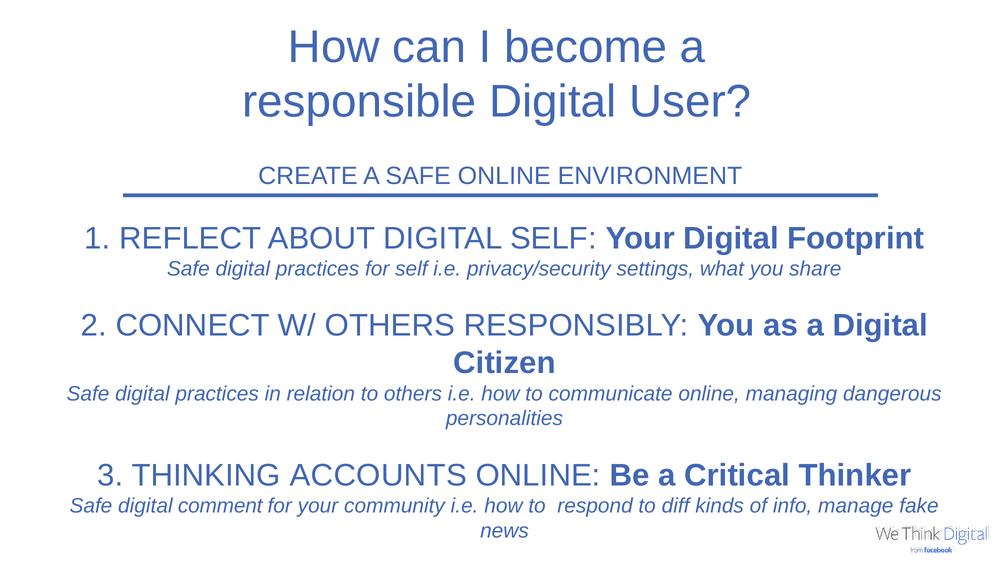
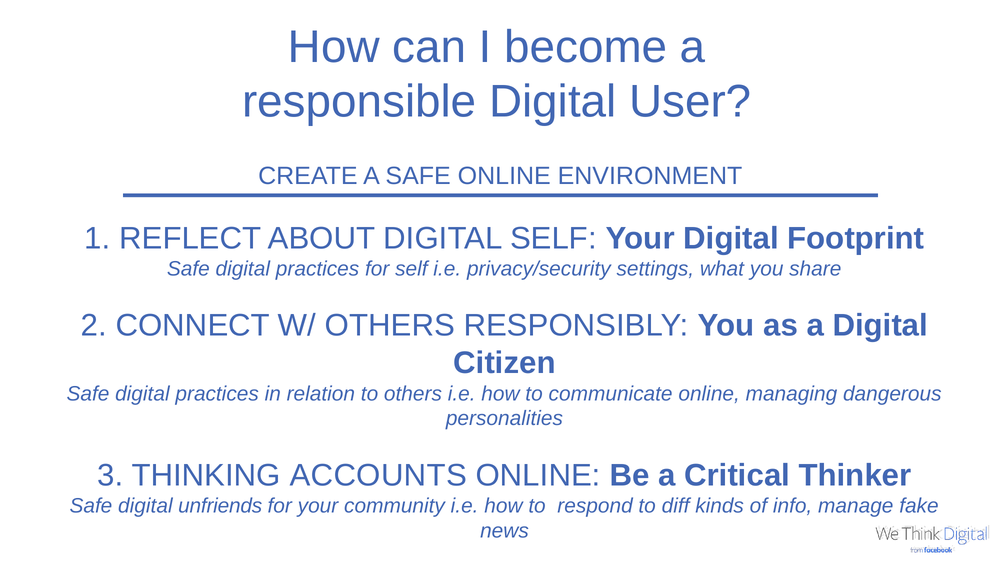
comment: comment -> unfriends
